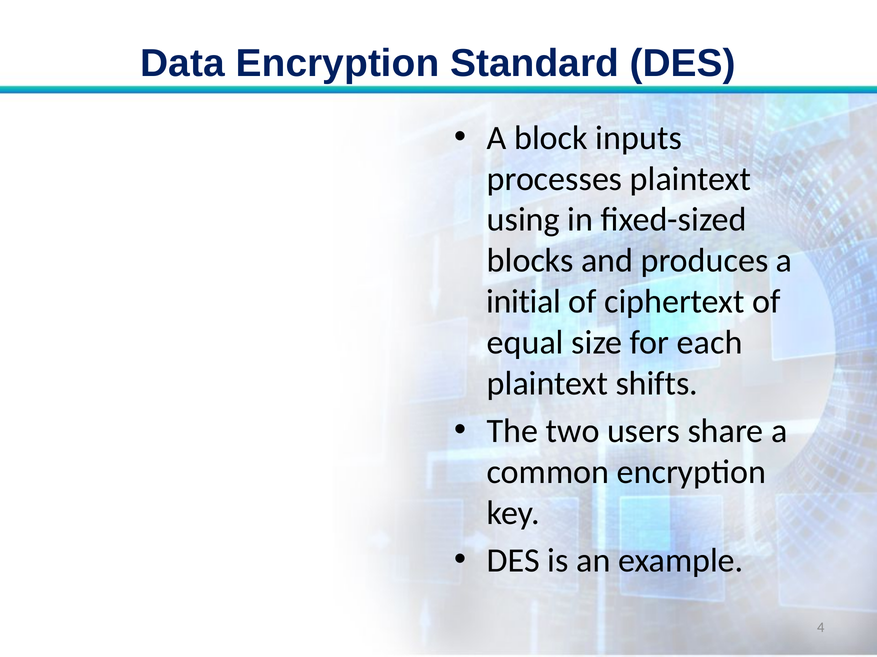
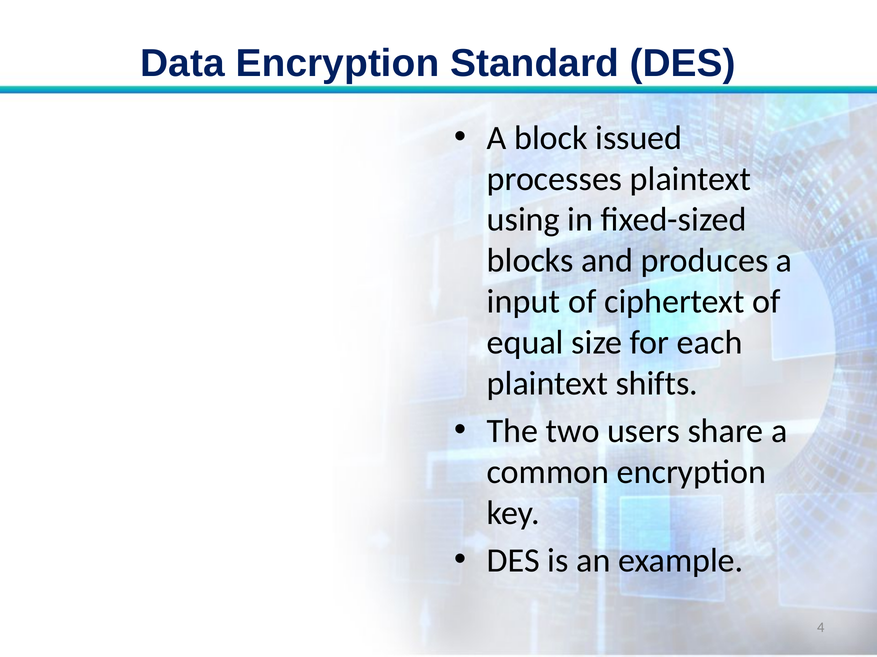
inputs: inputs -> issued
initial: initial -> input
